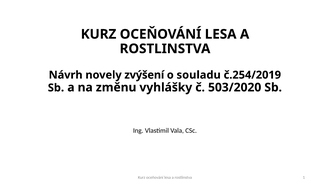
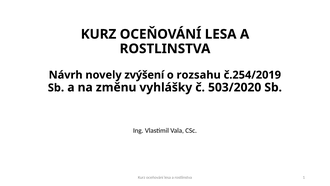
souladu: souladu -> rozsahu
